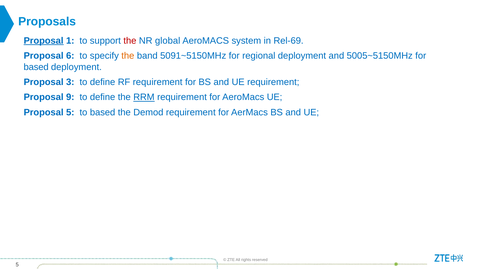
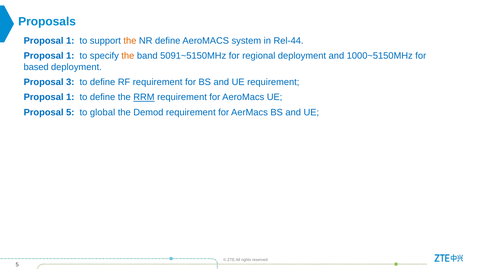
Proposal at (44, 41) underline: present -> none
the at (130, 41) colour: red -> orange
NR global: global -> define
Rel-69: Rel-69 -> Rel-44
6 at (70, 56): 6 -> 1
5005~5150MHz: 5005~5150MHz -> 1000~5150MHz
9 at (70, 97): 9 -> 1
to based: based -> global
